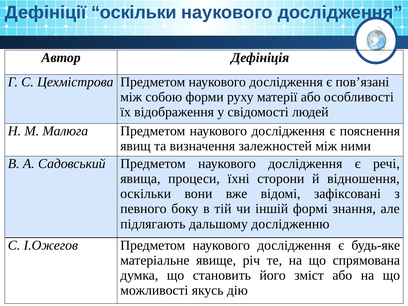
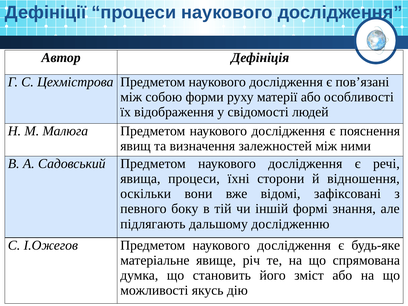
Дефініції оскільки: оскільки -> процеси
